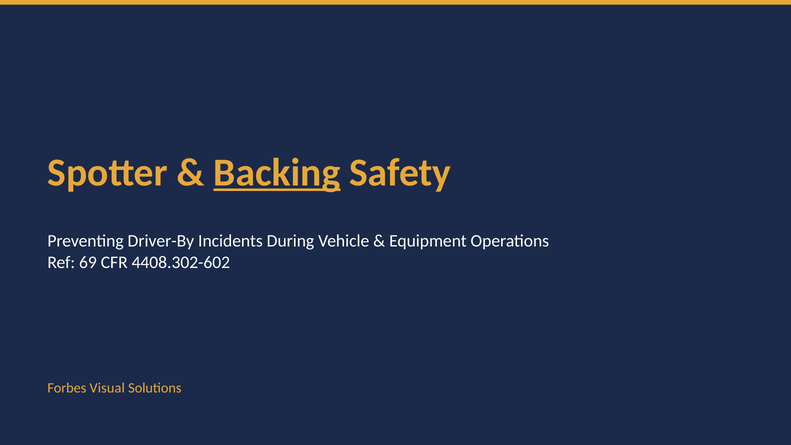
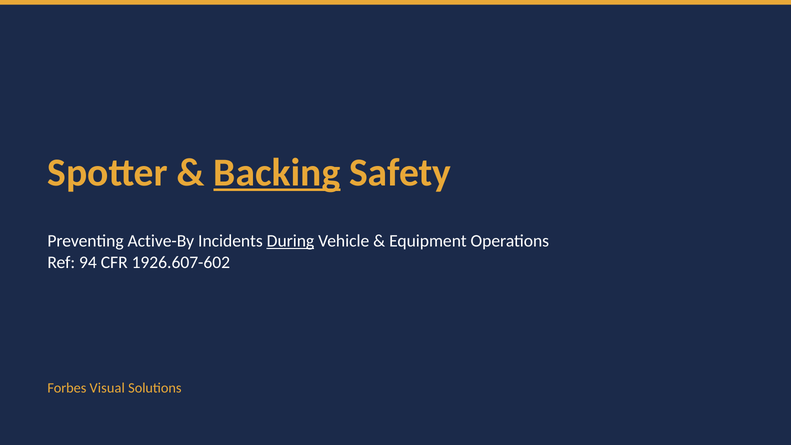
Driver-By: Driver-By -> Active-By
During underline: none -> present
69: 69 -> 94
4408.302-602: 4408.302-602 -> 1926.607-602
